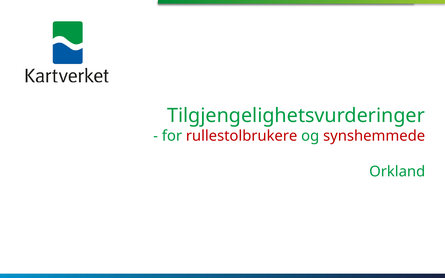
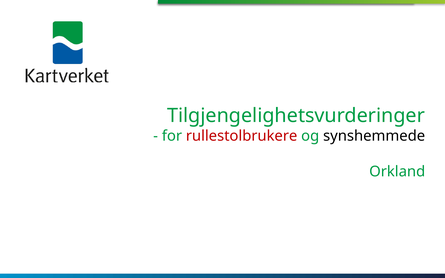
synshemmede colour: red -> black
